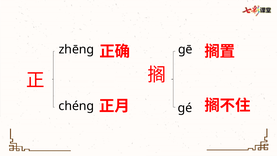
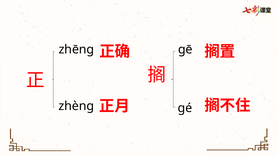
chéng: chéng -> zhèng
